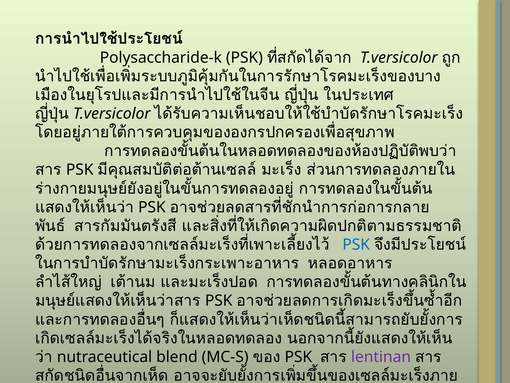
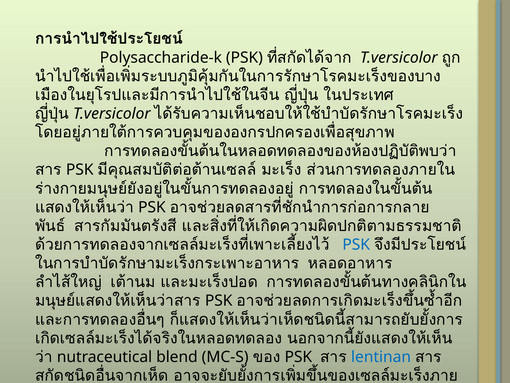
lentinan colour: purple -> blue
